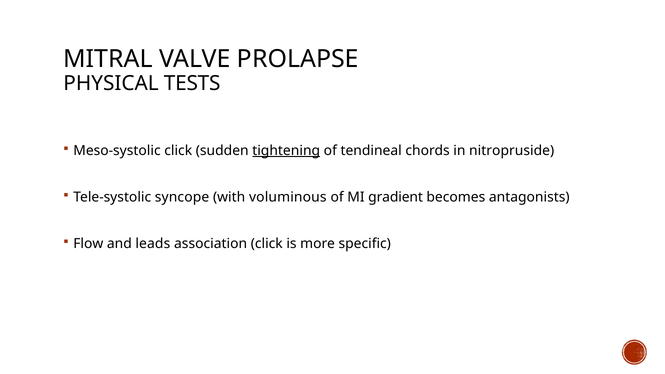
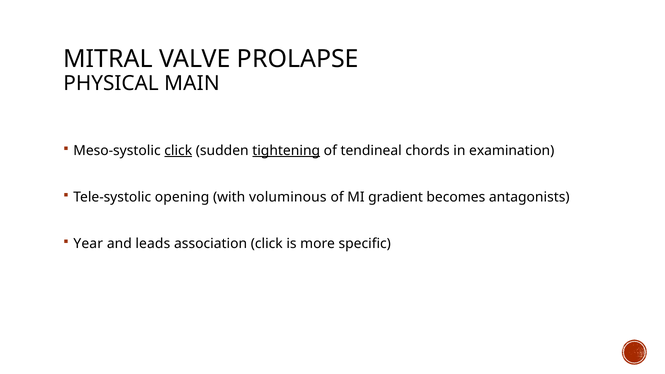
TESTS: TESTS -> MAIN
click at (178, 151) underline: none -> present
nitropruside: nitropruside -> examination
syncope: syncope -> opening
Flow: Flow -> Year
